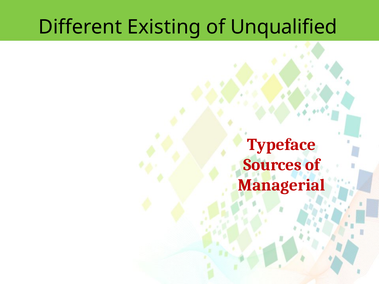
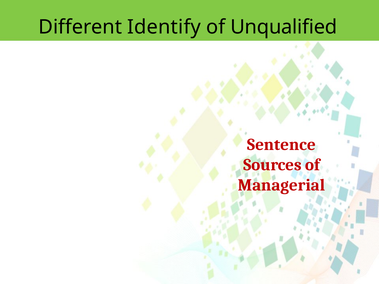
Existing: Existing -> Identify
Typeface: Typeface -> Sentence
